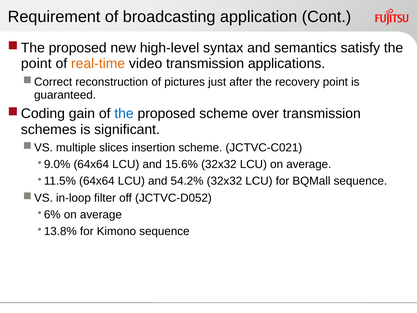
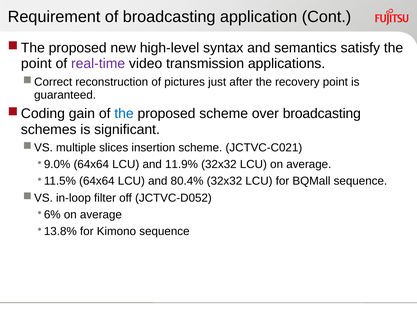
real-time colour: orange -> purple
over transmission: transmission -> broadcasting
15.6%: 15.6% -> 11.9%
54.2%: 54.2% -> 80.4%
